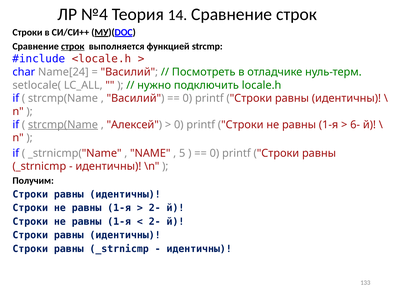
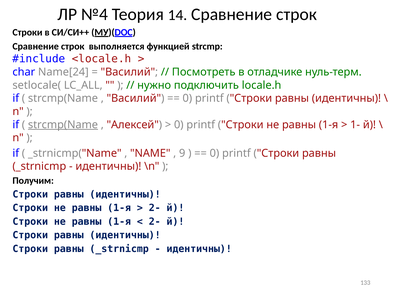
строк at (73, 46) underline: present -> none
6-: 6- -> 1-
5: 5 -> 9
